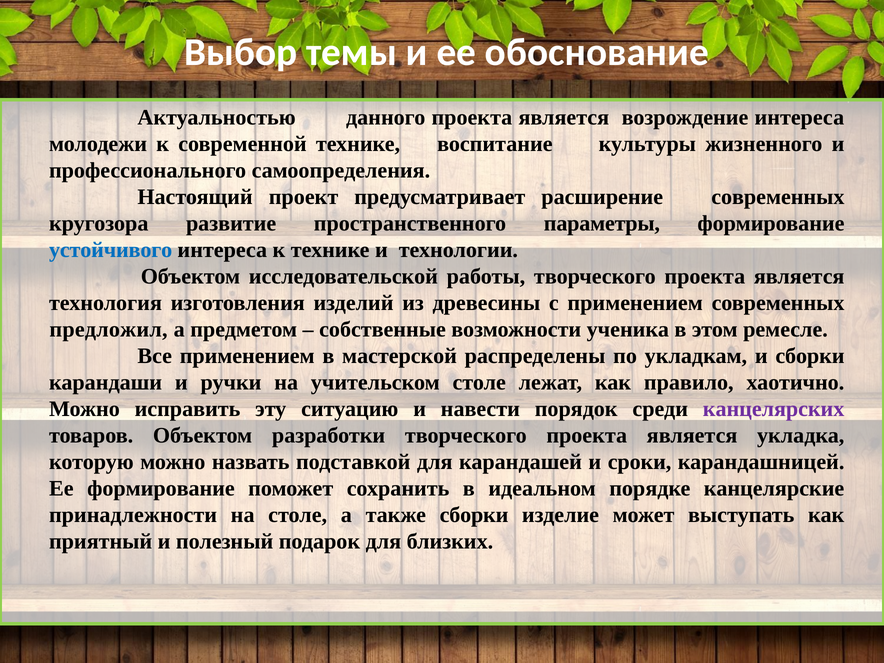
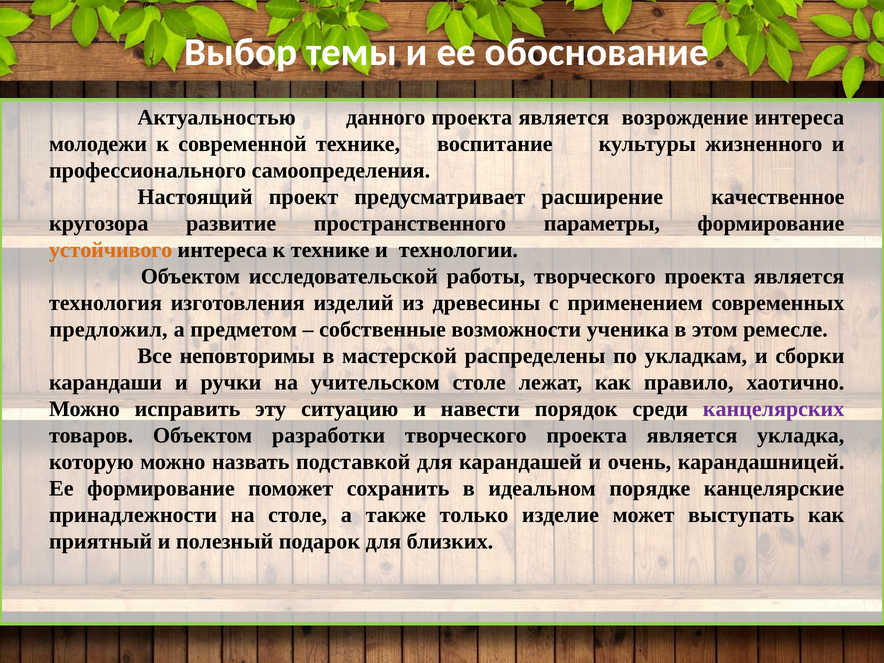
расширение современных: современных -> качественное
устойчивого colour: blue -> orange
Все применением: применением -> неповторимы
сроки: сроки -> очень
также сборки: сборки -> только
